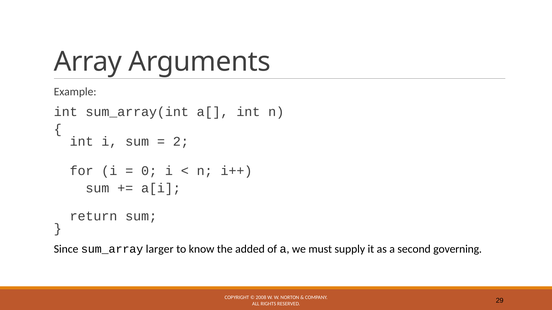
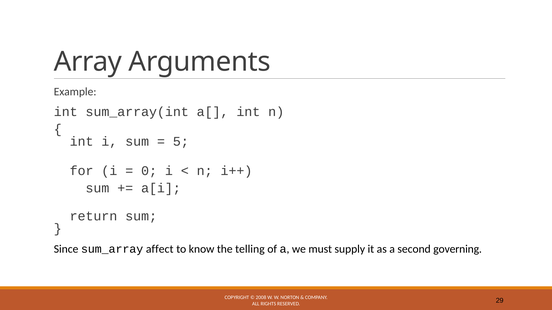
2: 2 -> 5
larger: larger -> affect
added: added -> telling
